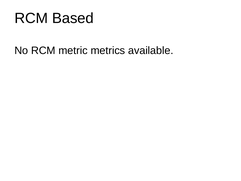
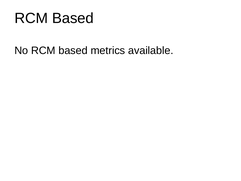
No RCM metric: metric -> based
